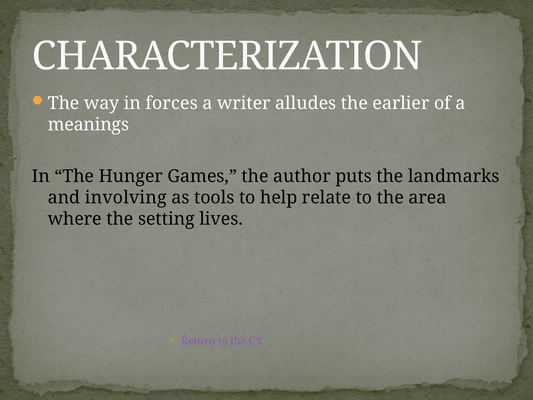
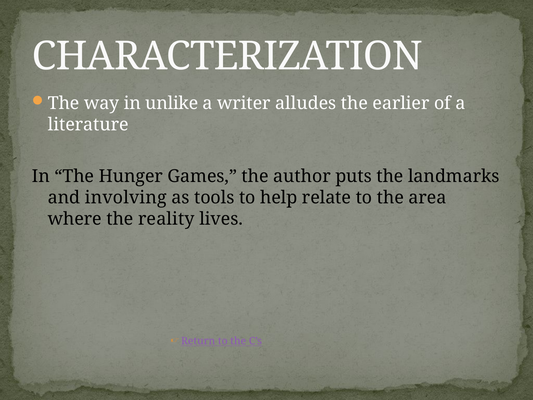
forces: forces -> unlike
meanings: meanings -> literature
setting: setting -> reality
